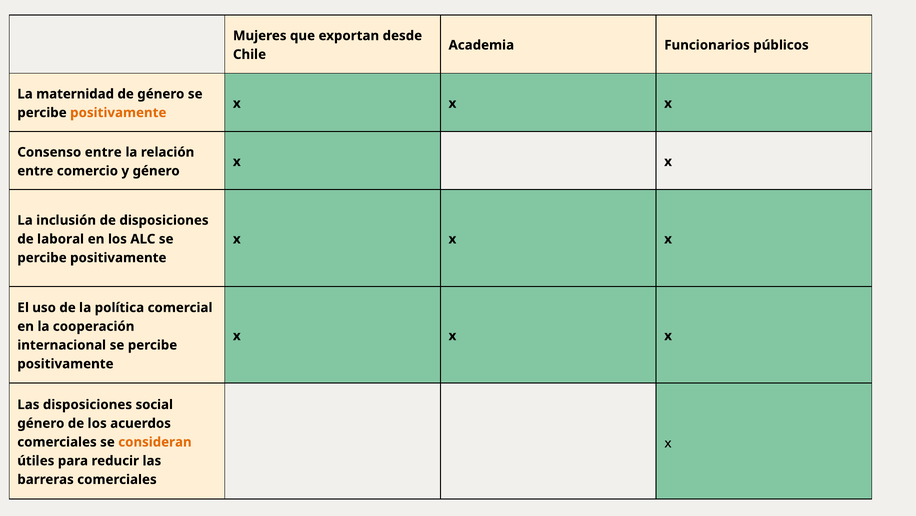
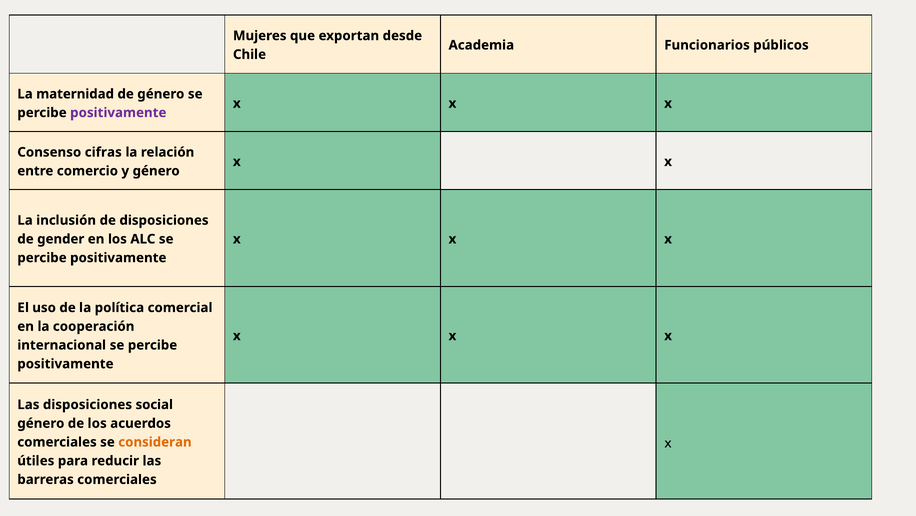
positivamente at (118, 113) colour: orange -> purple
Consenso entre: entre -> cifras
laboral: laboral -> gender
